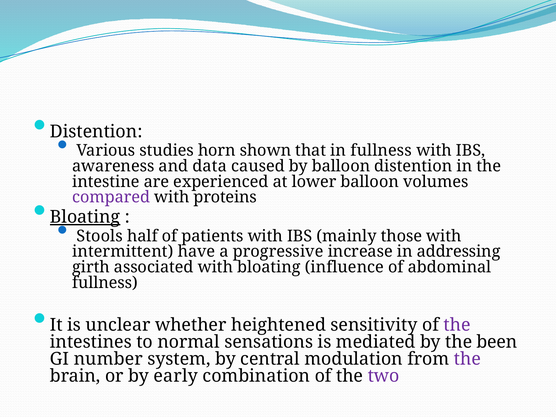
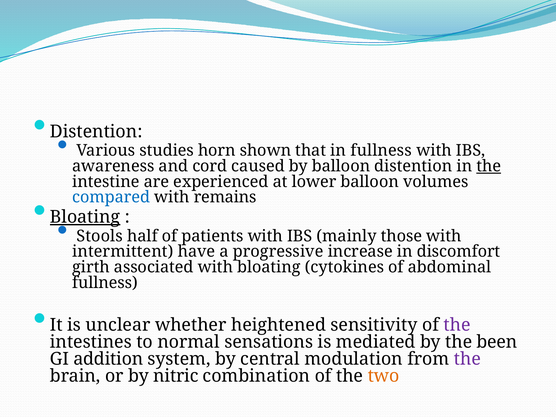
data: data -> cord
the at (489, 166) underline: none -> present
compared colour: purple -> blue
proteins: proteins -> remains
addressing: addressing -> discomfort
influence: influence -> cytokines
number: number -> addition
early: early -> nitric
two colour: purple -> orange
